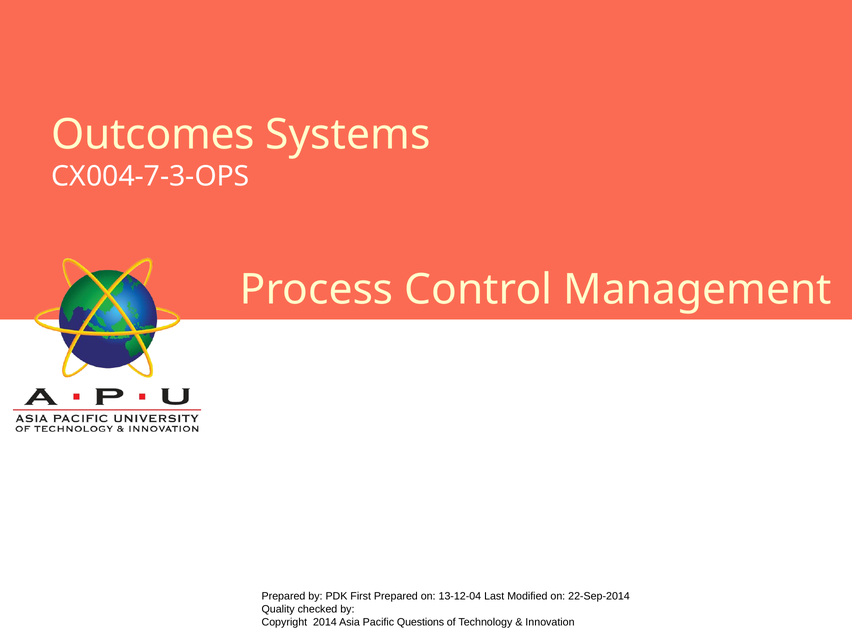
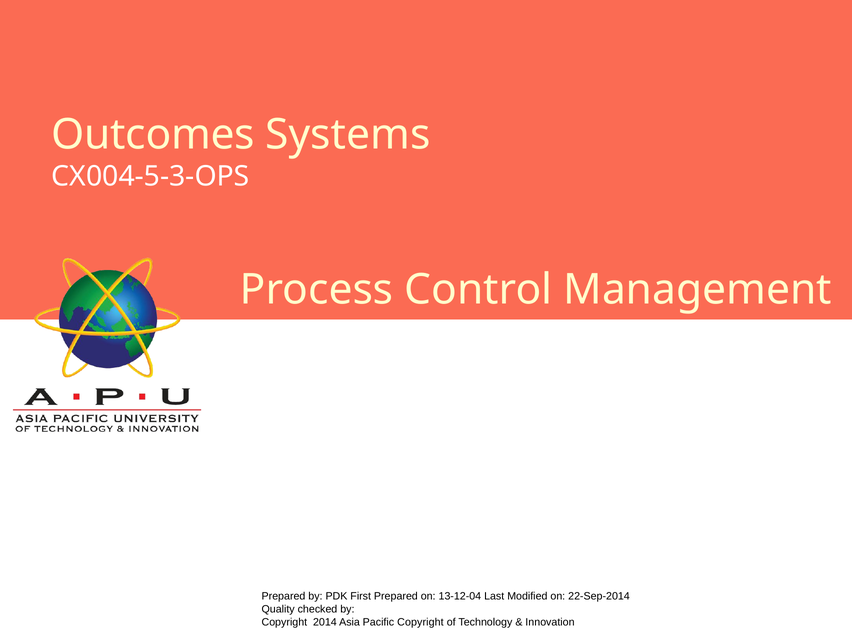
CX004-7-3-OPS: CX004-7-3-OPS -> CX004-5-3-OPS
Pacific Questions: Questions -> Copyright
